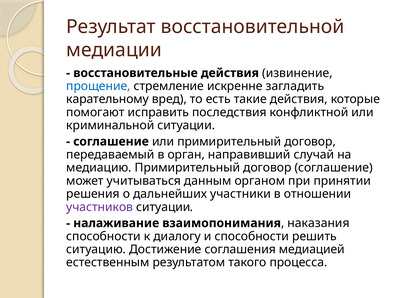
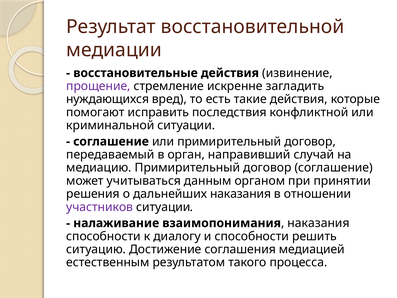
прощение colour: blue -> purple
карательному: карательному -> нуждающихся
дальнейших участники: участники -> наказания
